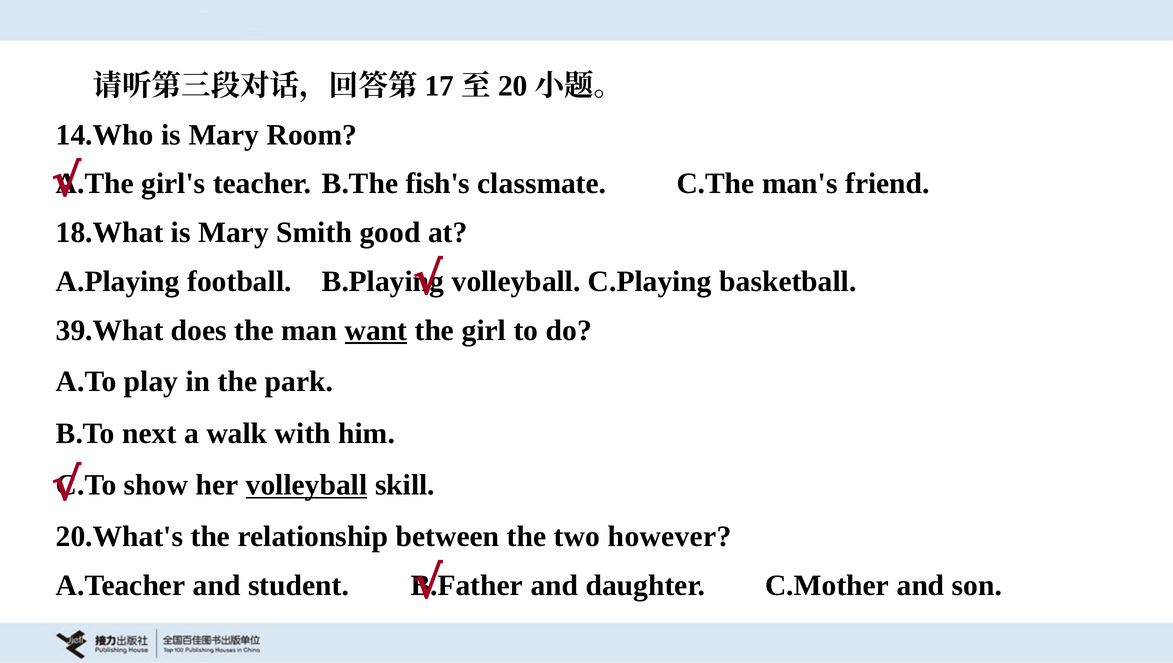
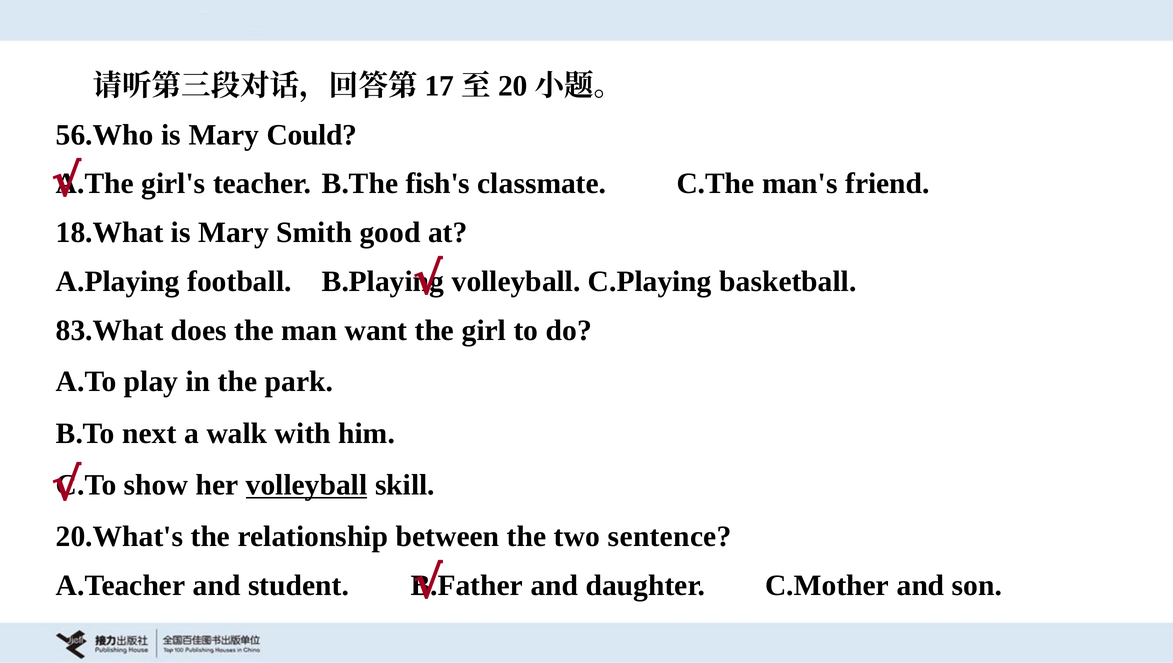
14.Who: 14.Who -> 56.Who
Room: Room -> Could
39.What: 39.What -> 83.What
want underline: present -> none
however: however -> sentence
